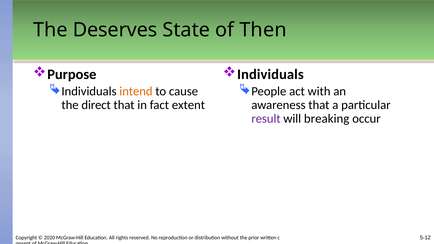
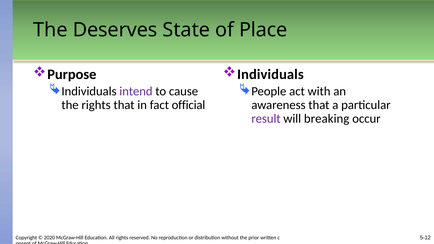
Then: Then -> Place
intend colour: orange -> purple
the direct: direct -> rights
extent: extent -> official
